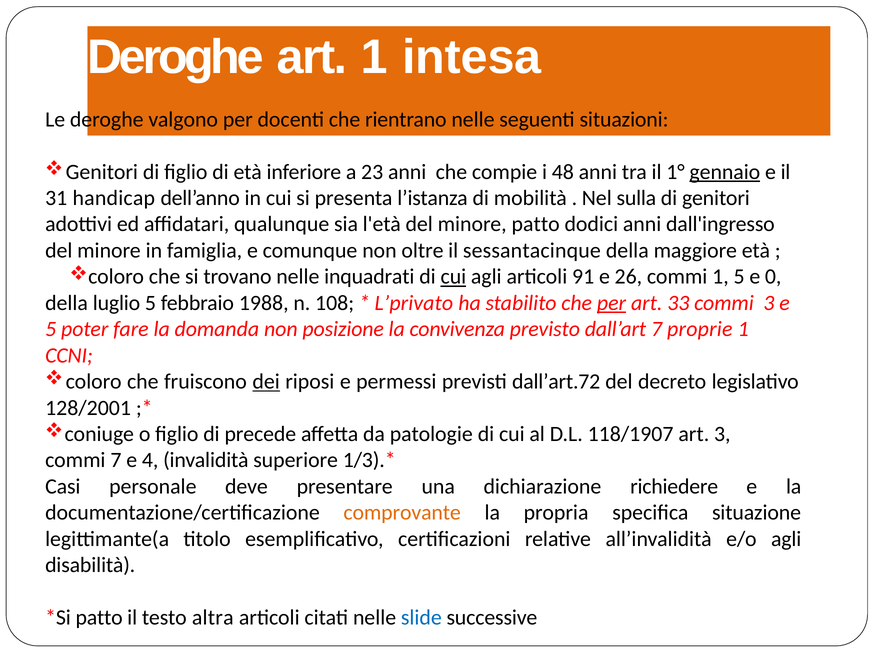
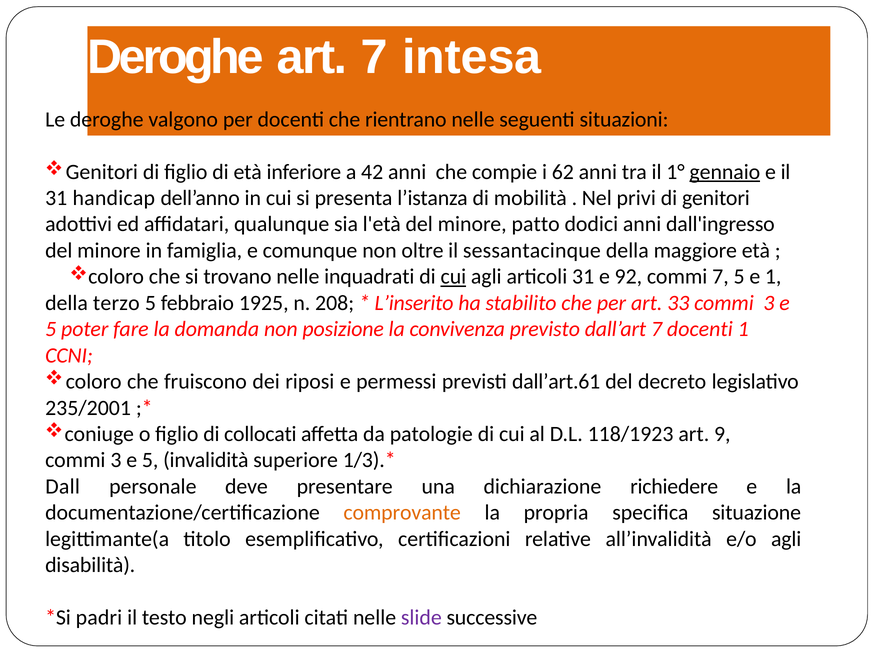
art 1: 1 -> 7
23: 23 -> 42
48: 48 -> 62
sulla: sulla -> privi
articoli 91: 91 -> 31
26: 26 -> 92
commi 1: 1 -> 7
e 0: 0 -> 1
luglio: luglio -> terzo
1988: 1988 -> 1925
108: 108 -> 208
L’privato: L’privato -> L’inserito
per at (612, 303) underline: present -> none
7 proprie: proprie -> docenti
dei underline: present -> none
dall’art.72: dall’art.72 -> dall’art.61
128/2001: 128/2001 -> 235/2001
precede: precede -> collocati
118/1907: 118/1907 -> 118/1923
art 3: 3 -> 9
7 at (116, 461): 7 -> 3
4 at (150, 461): 4 -> 5
Casi: Casi -> Dall
patto at (99, 618): patto -> padri
altra: altra -> negli
slide colour: blue -> purple
